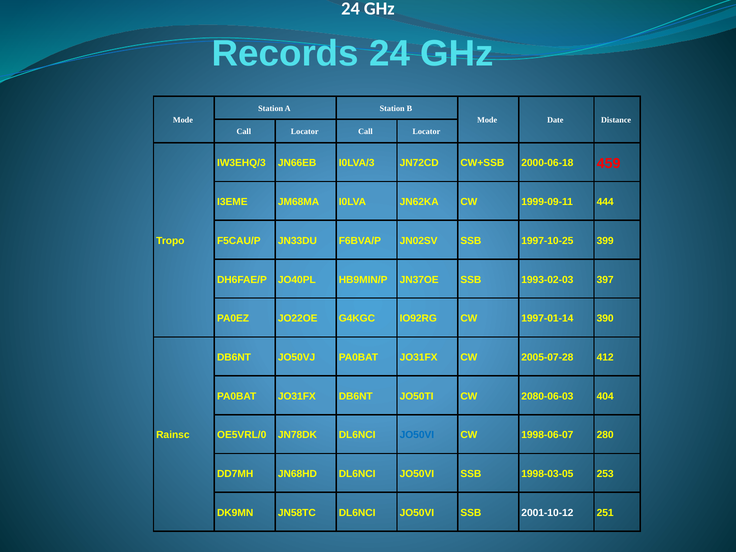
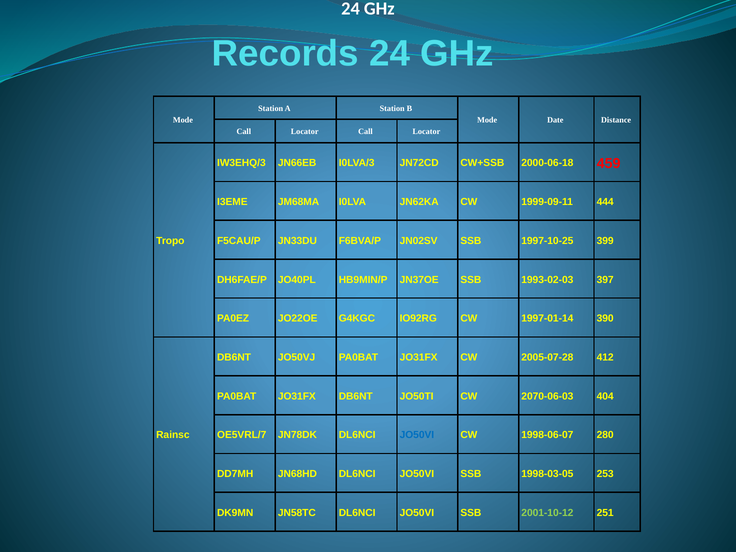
2080-06-03: 2080-06-03 -> 2070-06-03
OE5VRL/0: OE5VRL/0 -> OE5VRL/7
2001-10-12 colour: white -> light green
